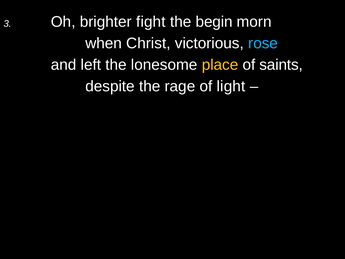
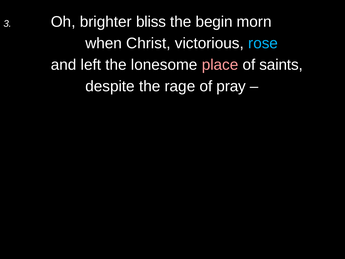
fight: fight -> bliss
place colour: yellow -> pink
light: light -> pray
